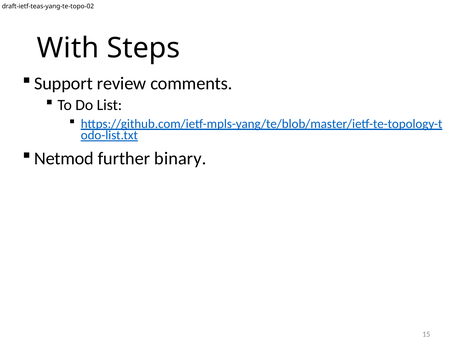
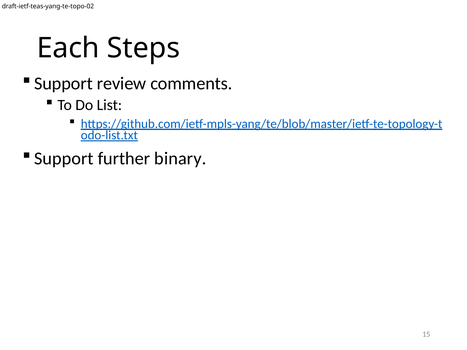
With: With -> Each
Netmod at (64, 159): Netmod -> Support
